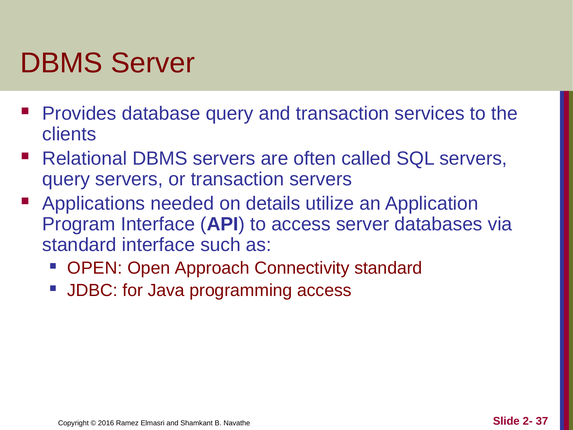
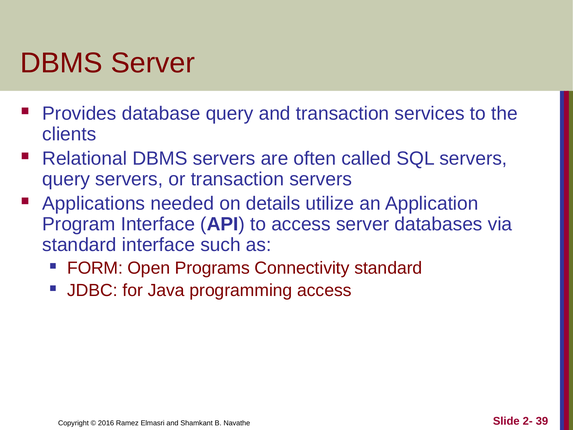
OPEN at (95, 268): OPEN -> FORM
Approach: Approach -> Programs
37: 37 -> 39
